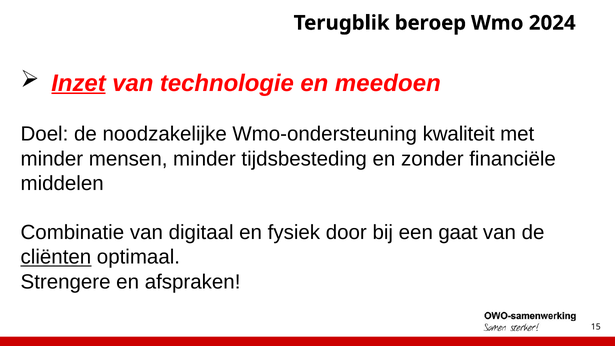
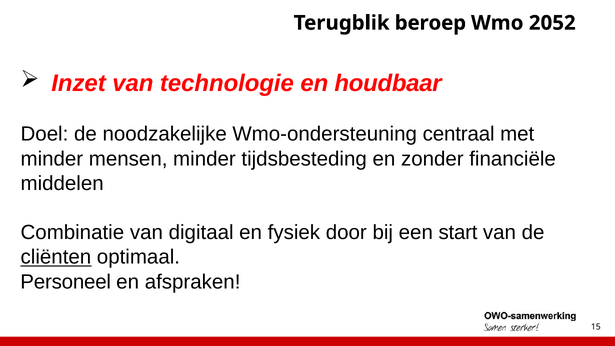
2024: 2024 -> 2052
Inzet underline: present -> none
meedoen: meedoen -> houdbaar
kwaliteit: kwaliteit -> centraal
gaat: gaat -> start
Strengere: Strengere -> Personeel
